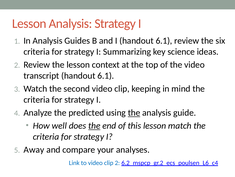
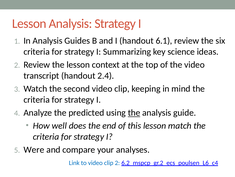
transcript handout 6.1: 6.1 -> 2.4
the at (94, 125) underline: present -> none
Away: Away -> Were
